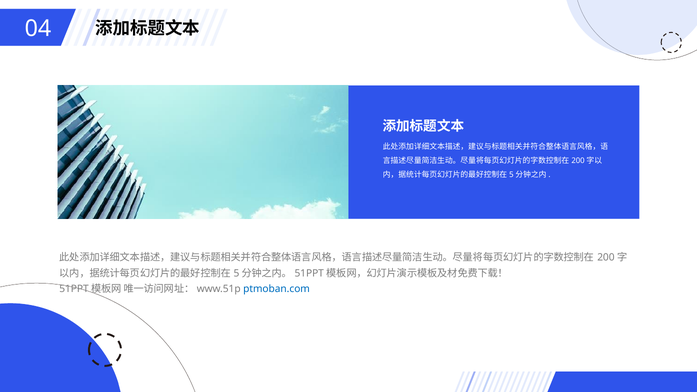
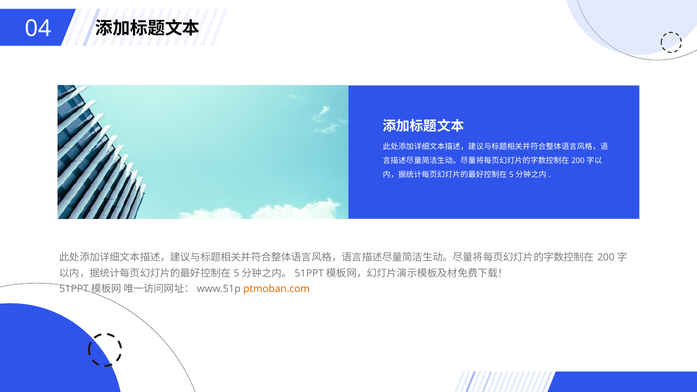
ptmoban.com colour: blue -> orange
